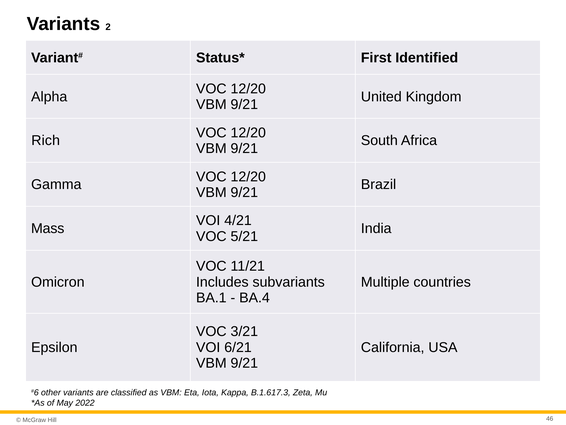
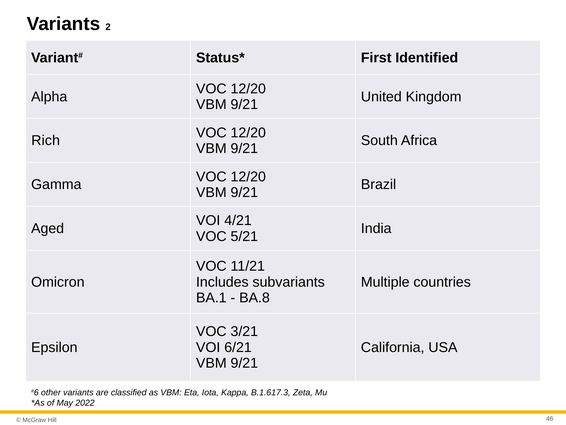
Mass: Mass -> Aged
BA.4: BA.4 -> BA.8
